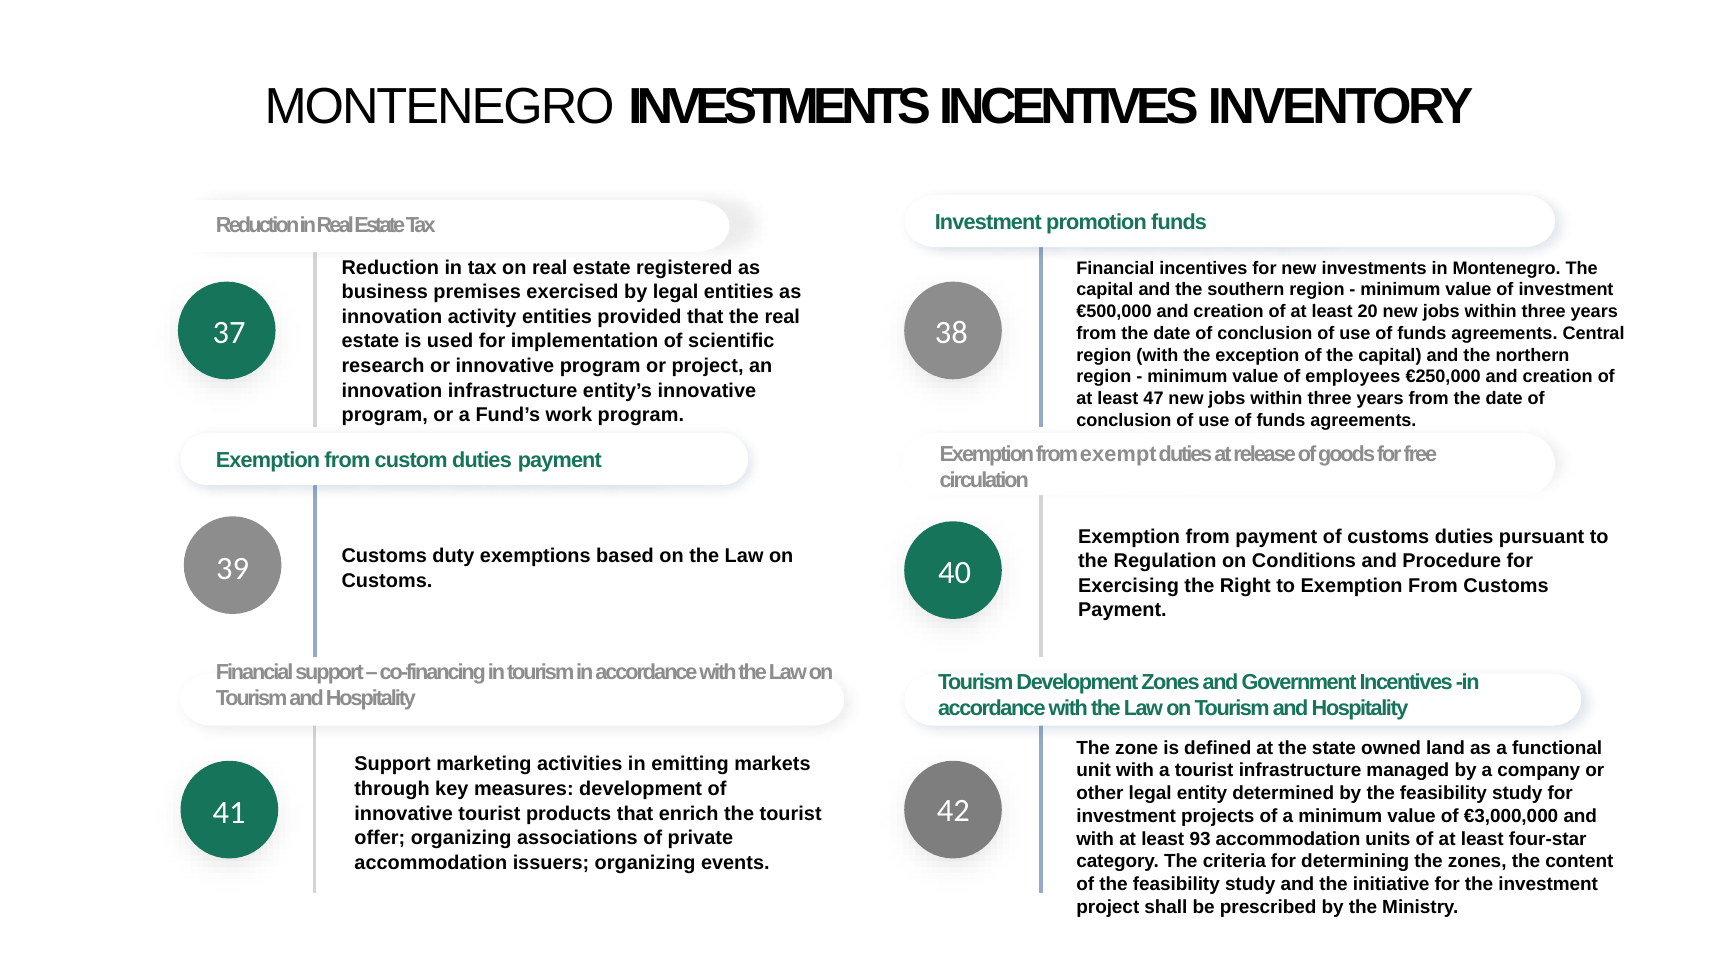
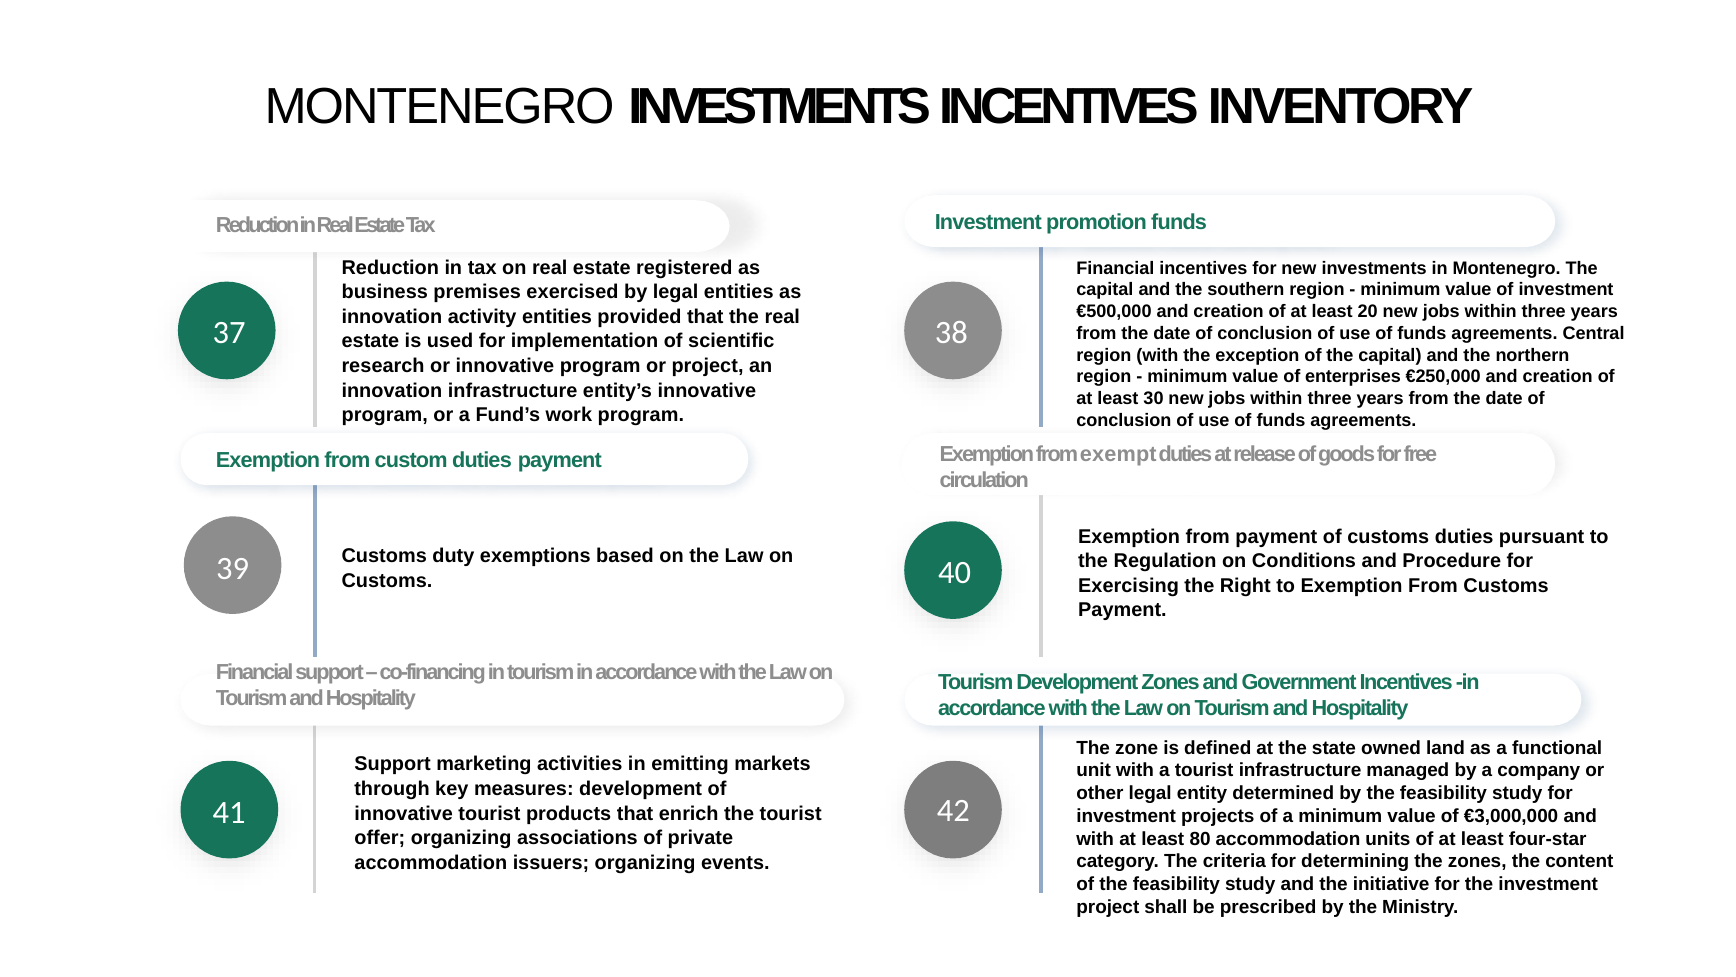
employees: employees -> enterprises
47: 47 -> 30
93: 93 -> 80
